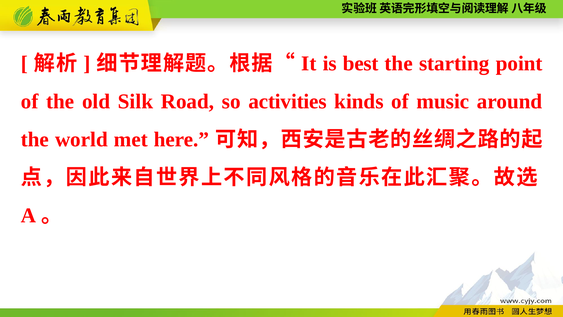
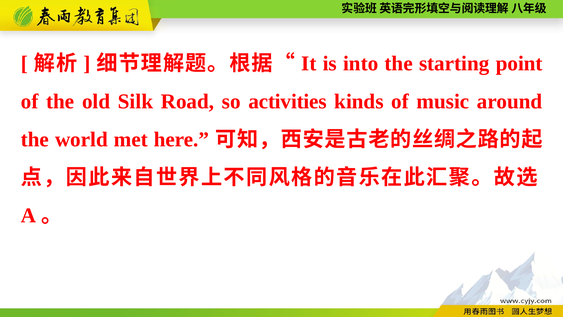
best: best -> into
